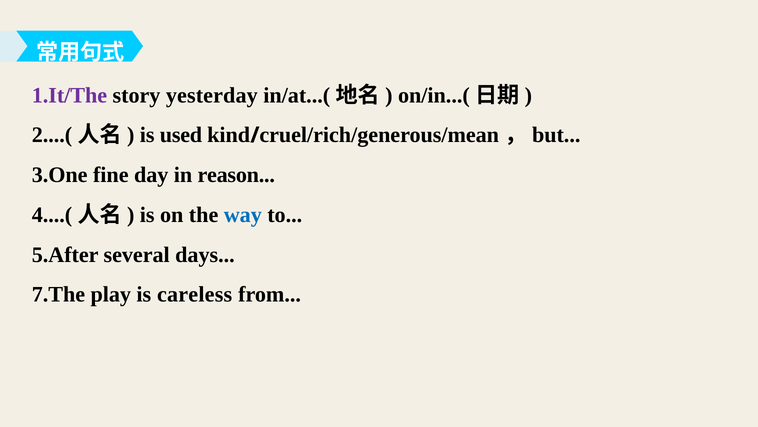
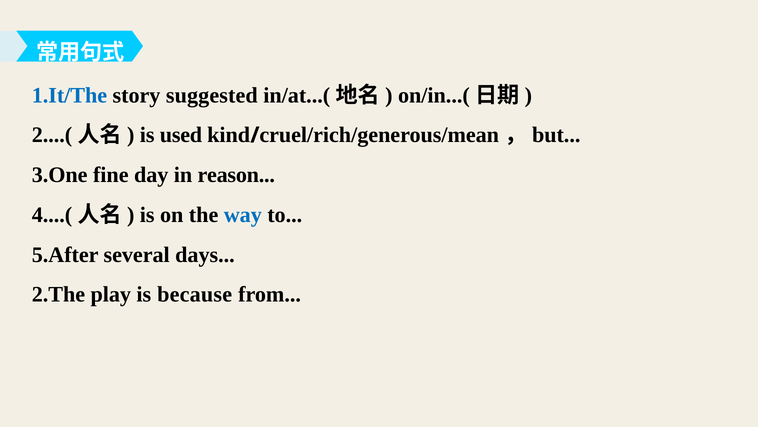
1.It/The colour: purple -> blue
yesterday: yesterday -> suggested
7.The: 7.The -> 2.The
careless: careless -> because
